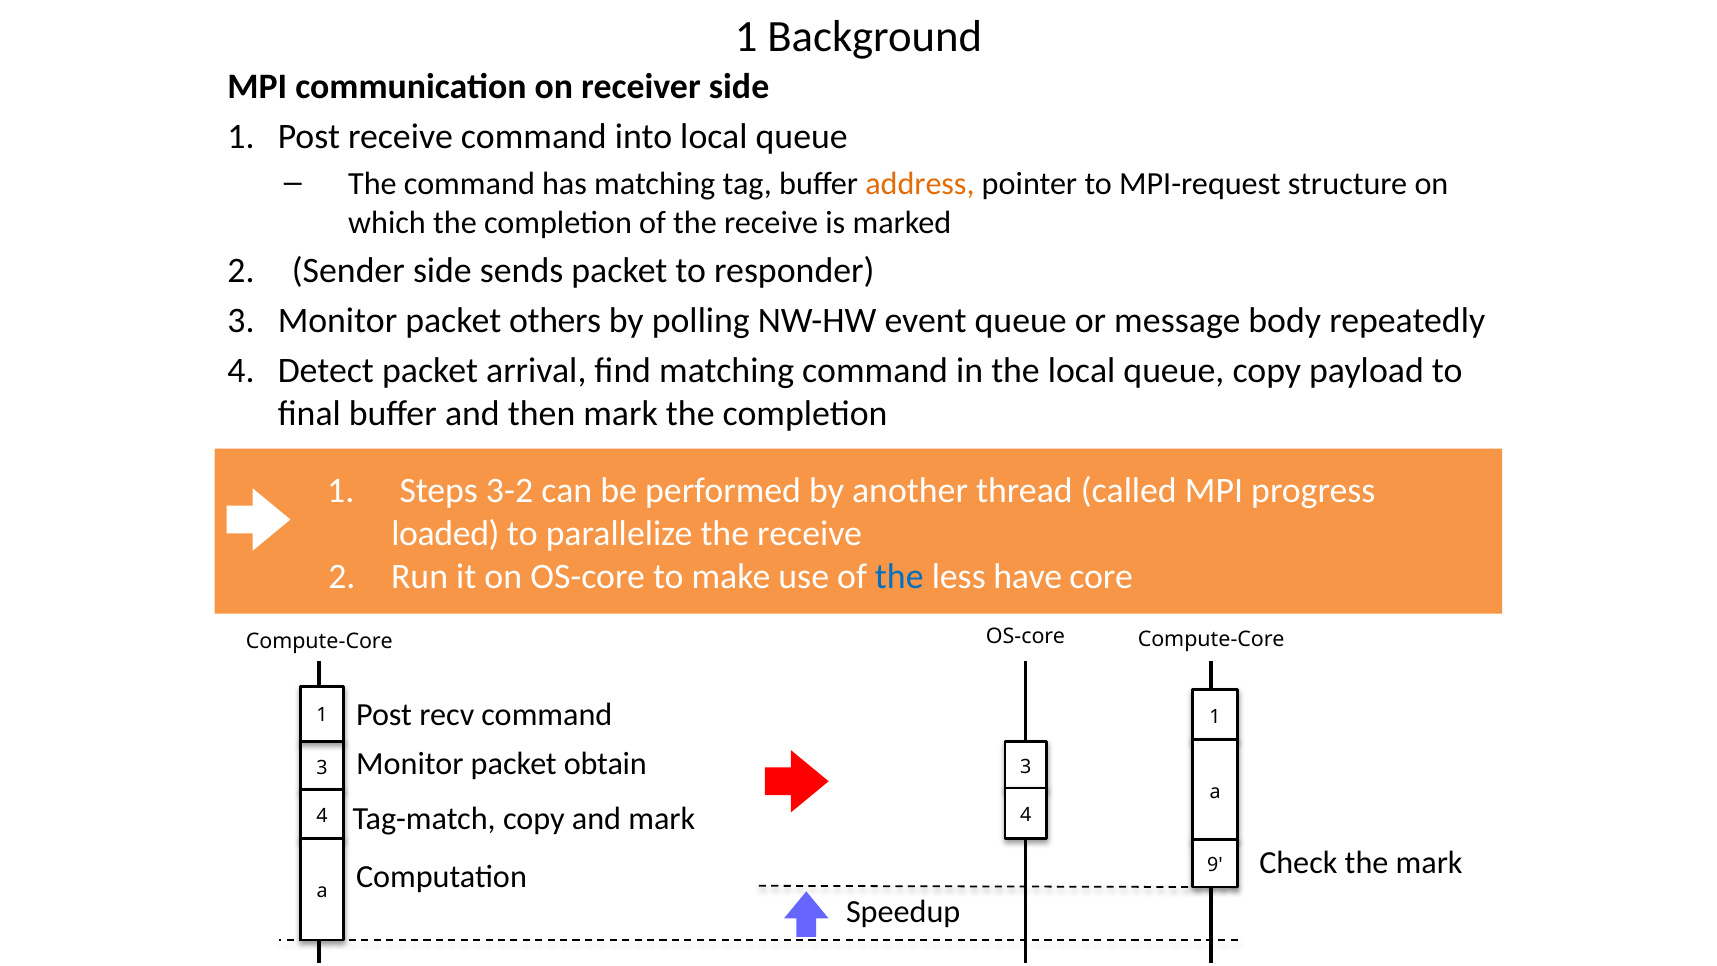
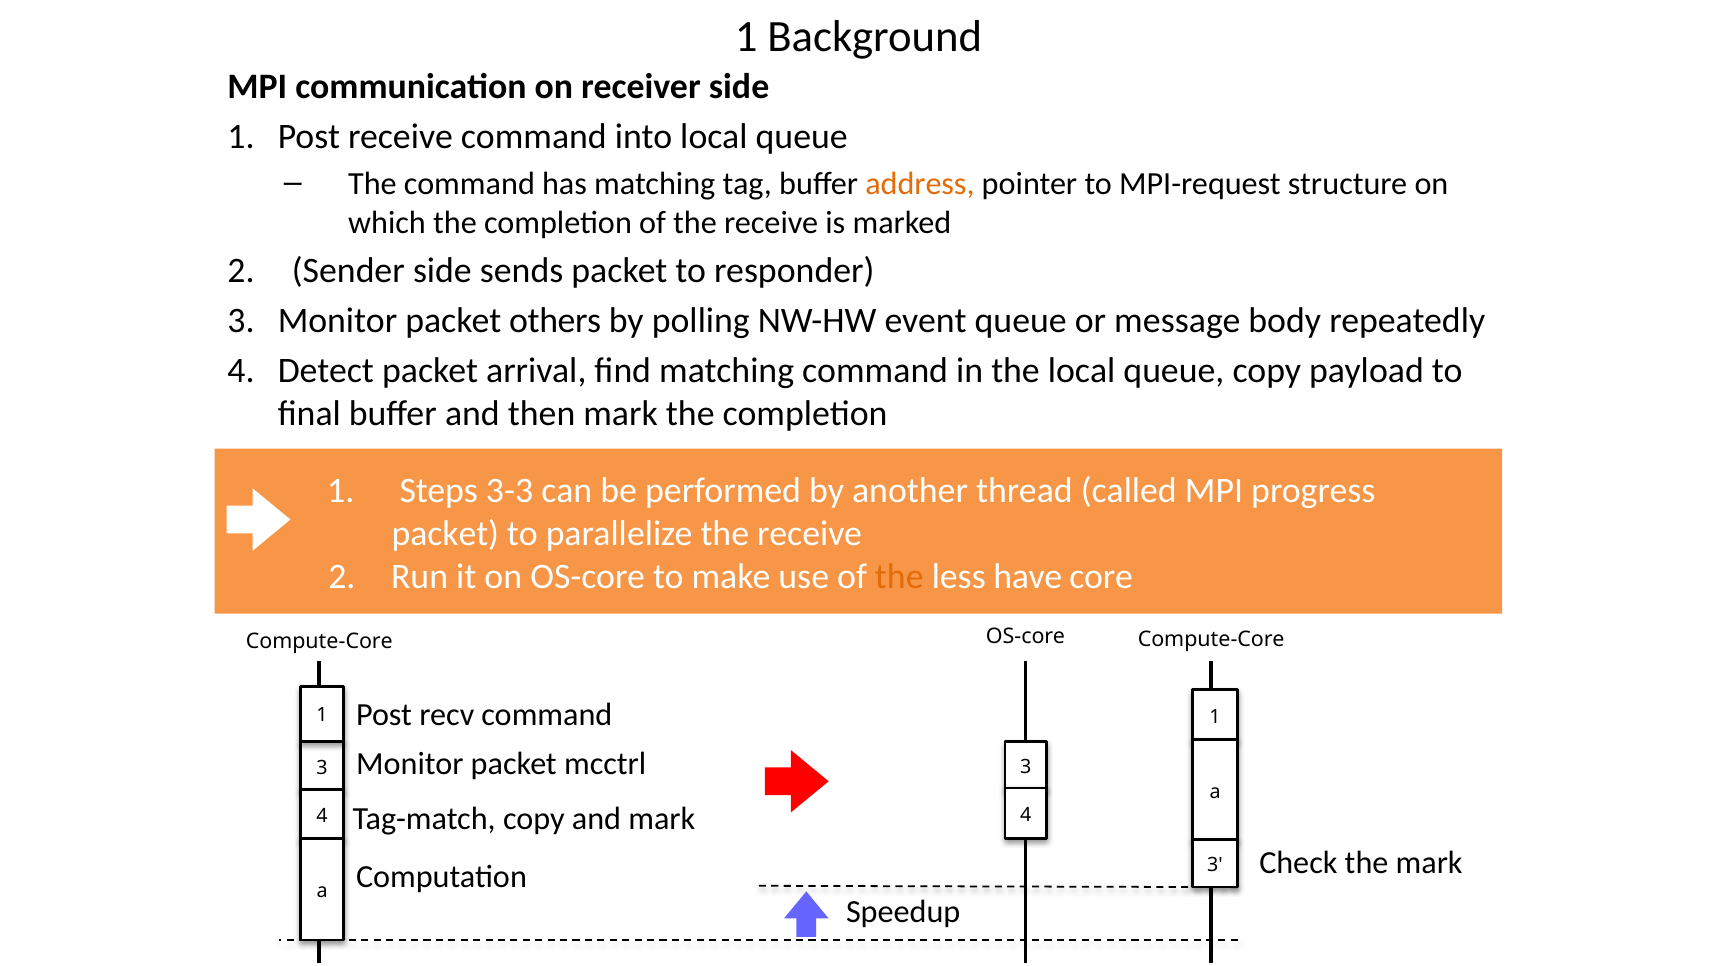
3-2: 3-2 -> 3-3
loaded at (445, 534): loaded -> packet
the at (899, 576) colour: blue -> orange
obtain: obtain -> mcctrl
Computation 9: 9 -> 3
